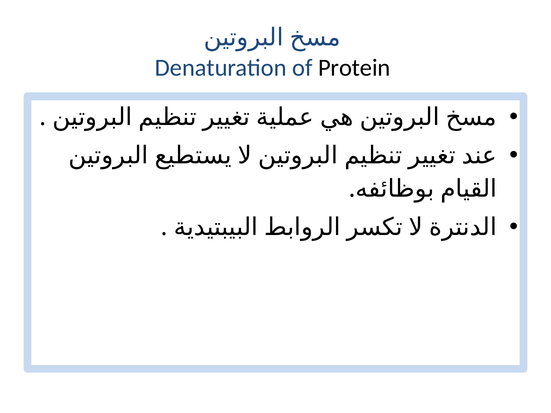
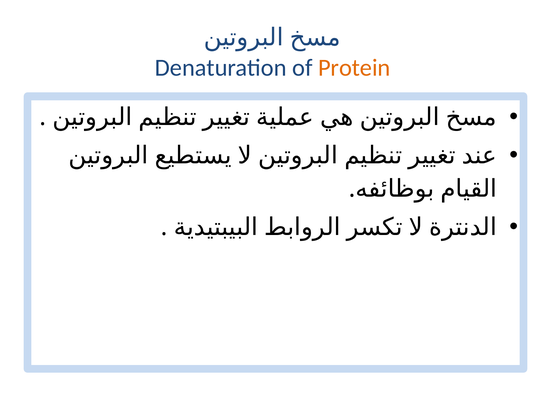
Protein colour: black -> orange
